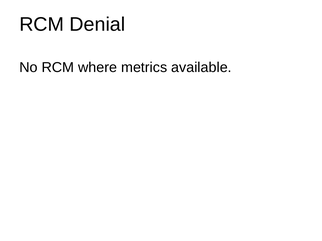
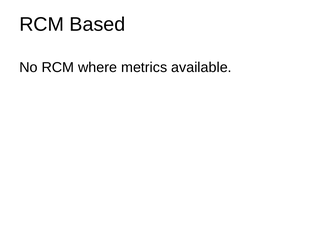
Denial: Denial -> Based
